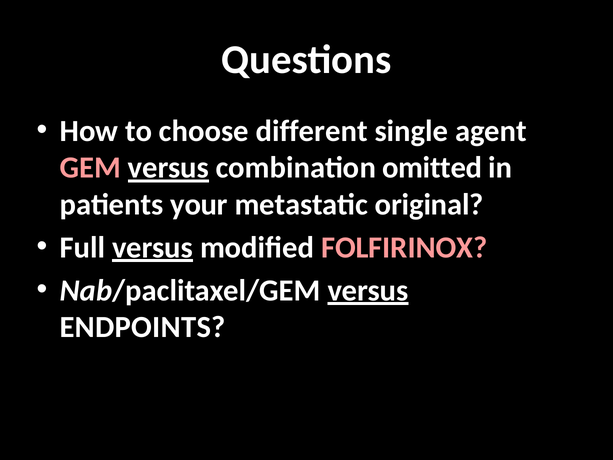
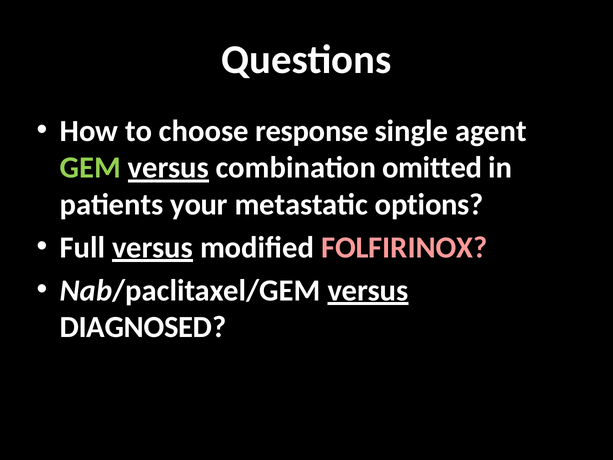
different: different -> response
GEM colour: pink -> light green
original: original -> options
ENDPOINTS: ENDPOINTS -> DIAGNOSED
